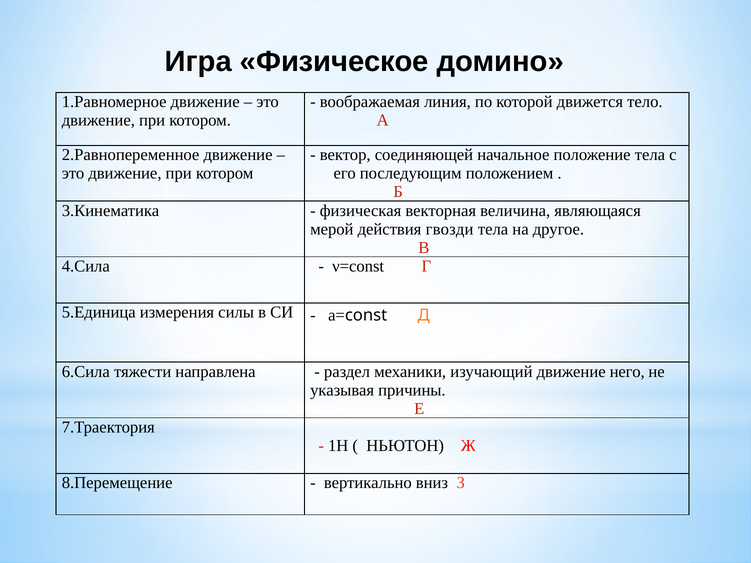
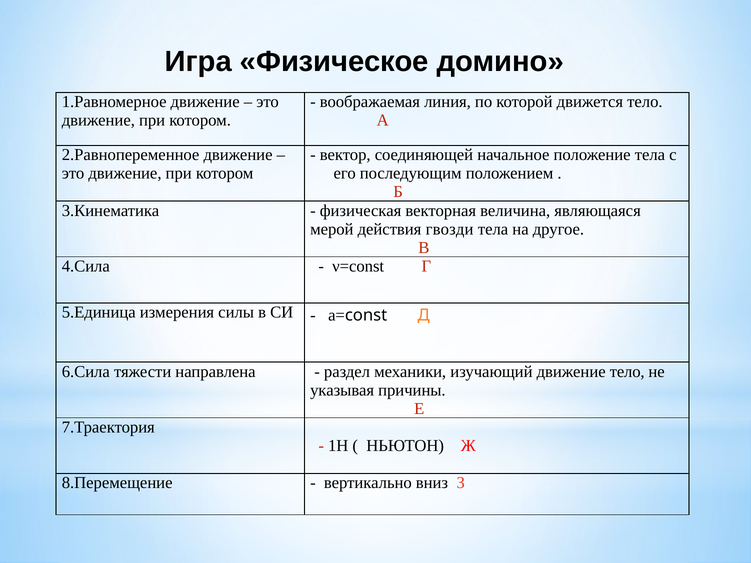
движение него: него -> тело
